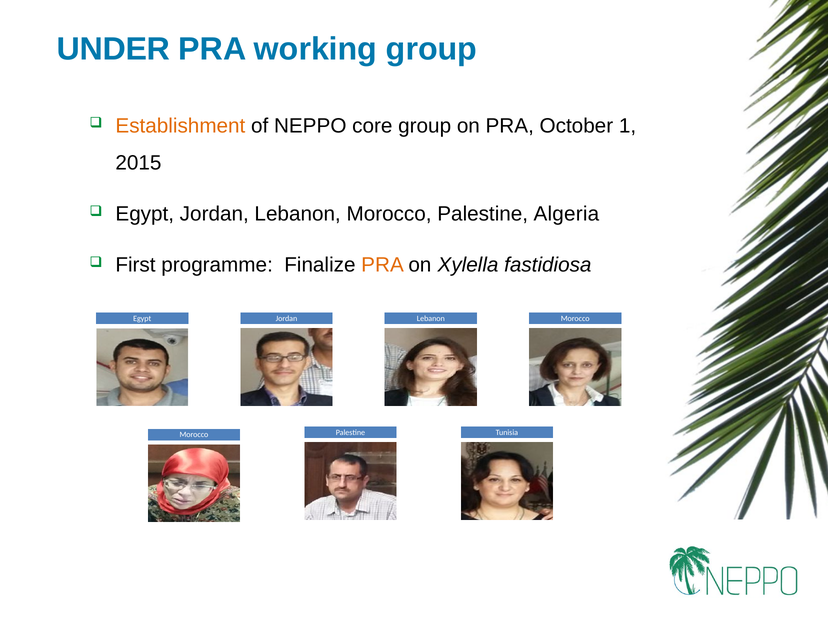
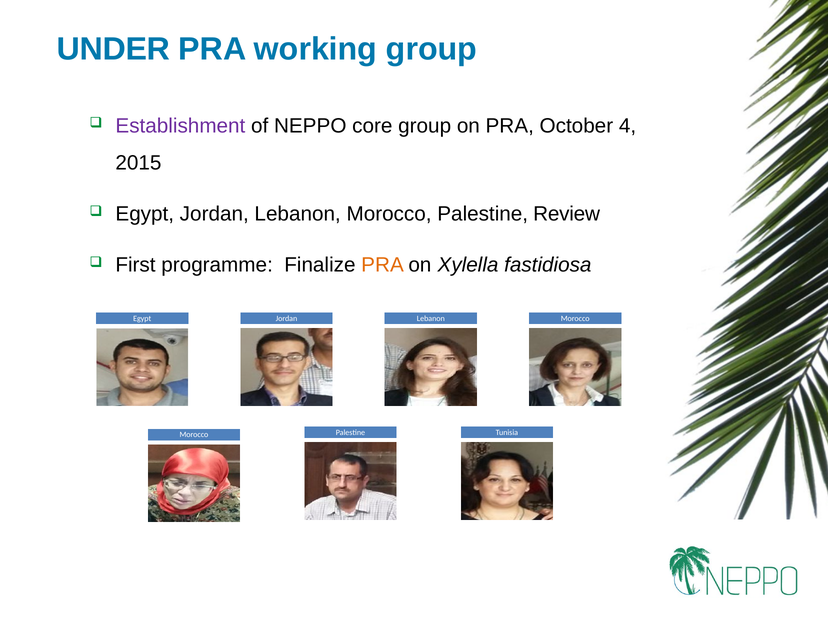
Establishment colour: orange -> purple
1: 1 -> 4
Algeria: Algeria -> Review
